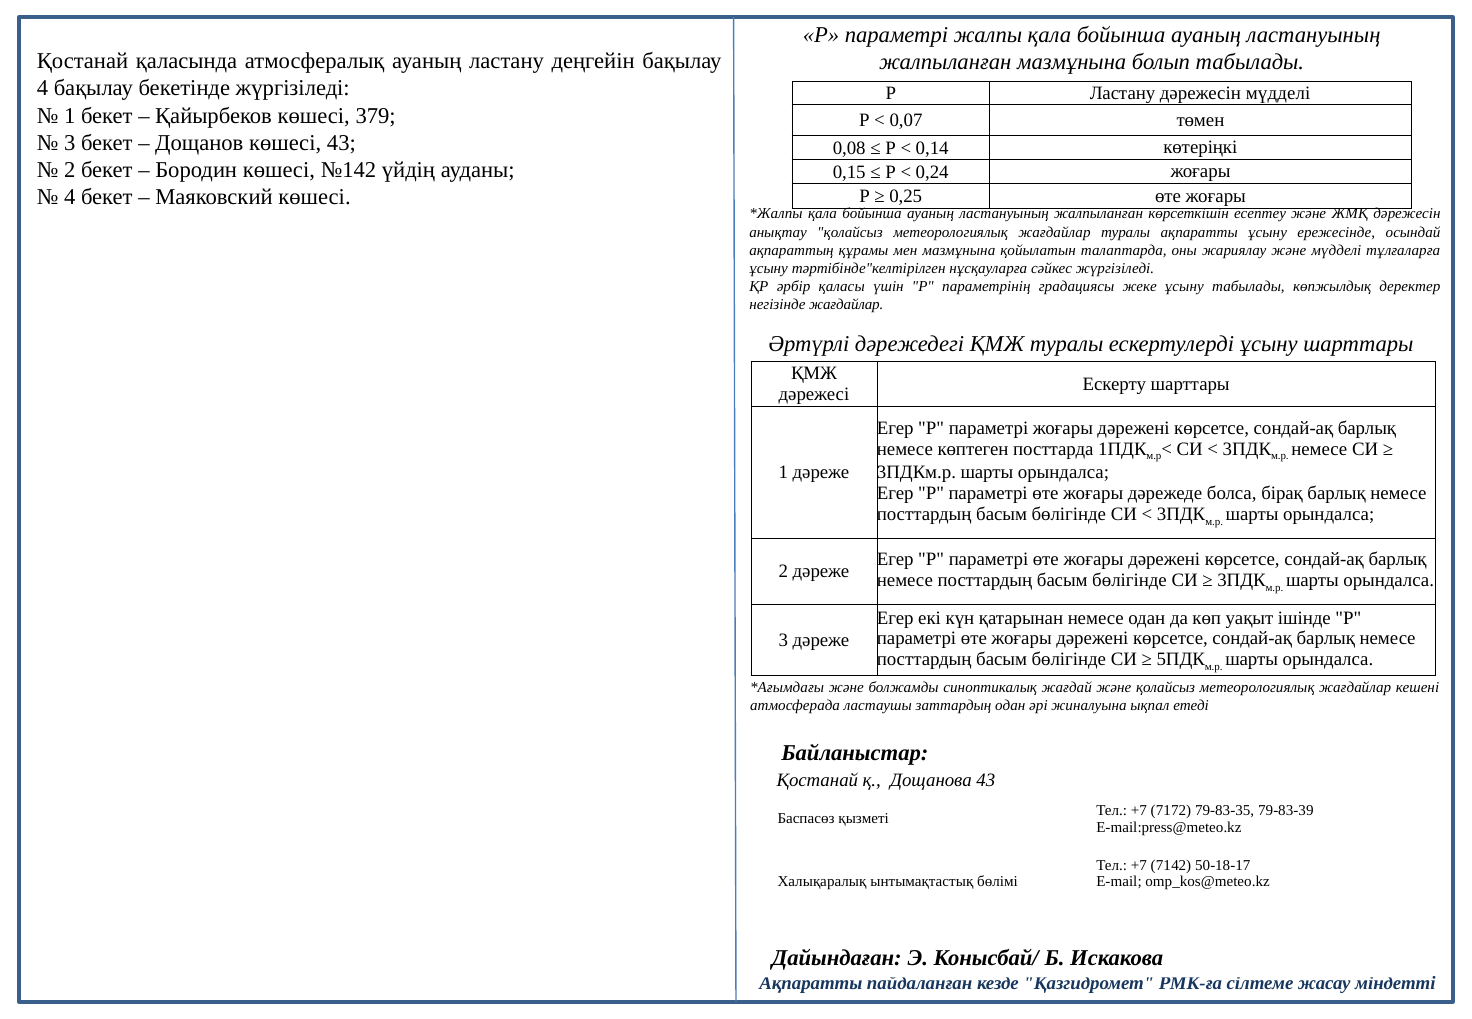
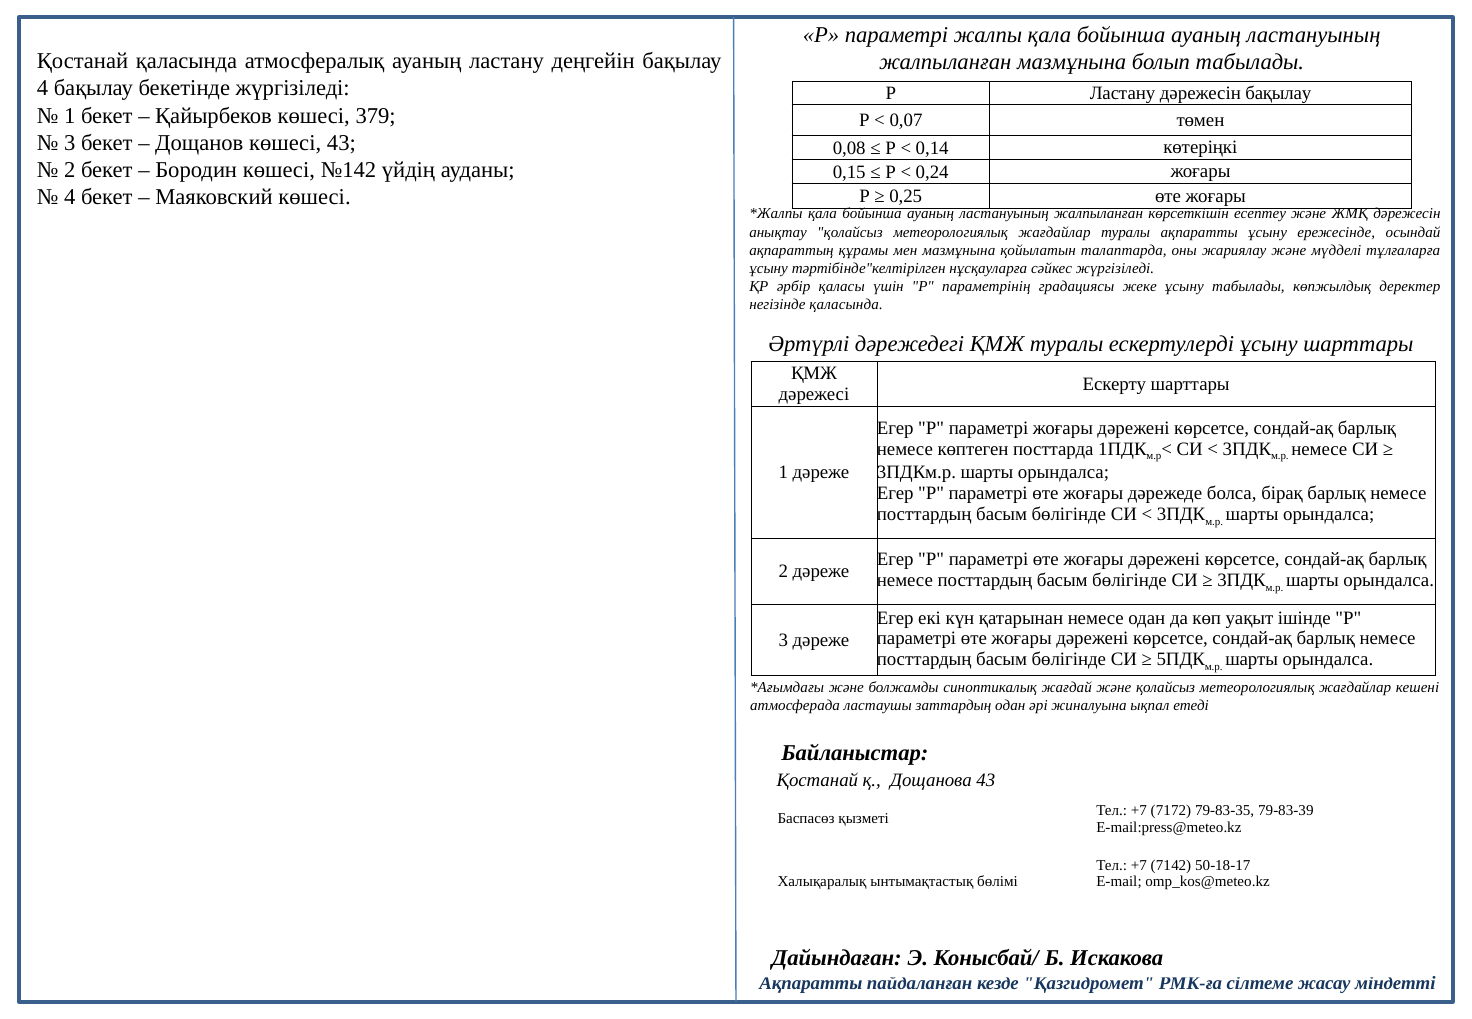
дәрежесін мүдделі: мүдделі -> бақылау
негізінде жағдайлар: жағдайлар -> қаласында
